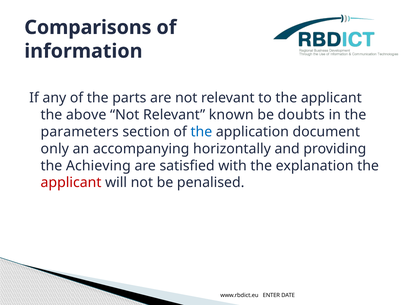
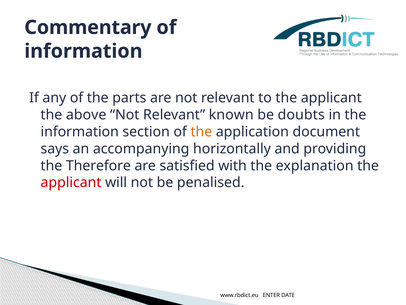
Comparisons: Comparisons -> Commentary
parameters at (80, 132): parameters -> information
the at (201, 132) colour: blue -> orange
only: only -> says
Achieving: Achieving -> Therefore
